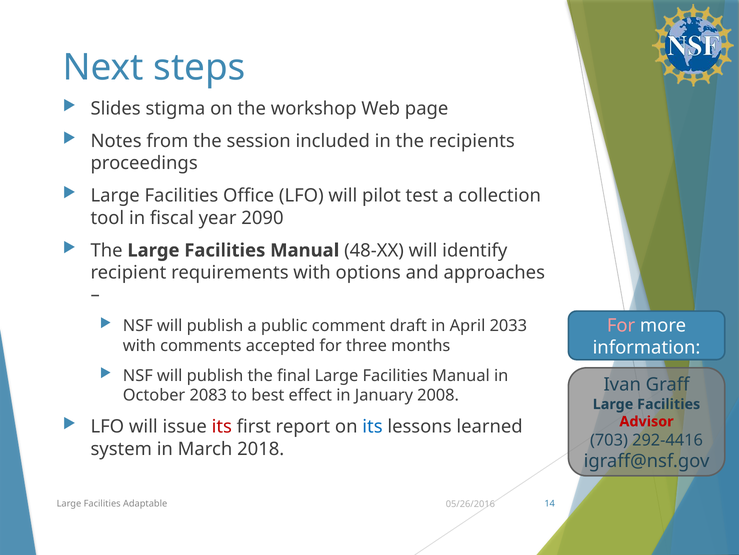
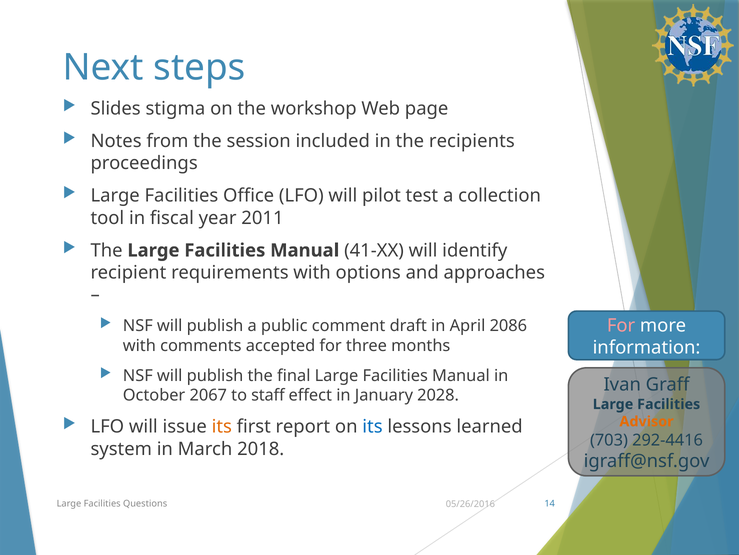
2090: 2090 -> 2011
48-XX: 48-XX -> 41-XX
2033: 2033 -> 2086
2083: 2083 -> 2067
best: best -> staff
2008: 2008 -> 2028
its at (222, 426) colour: red -> orange
Advisor colour: red -> orange
Adaptable: Adaptable -> Questions
